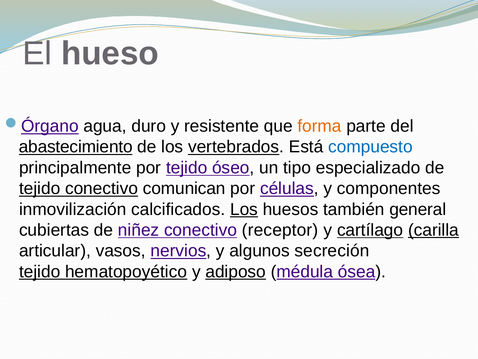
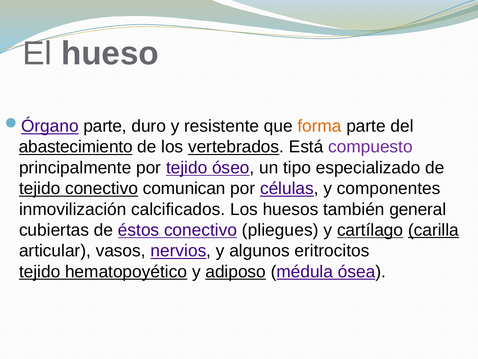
agua at (105, 126): agua -> parte
compuesto colour: blue -> purple
Los at (244, 209) underline: present -> none
niñez: niñez -> éstos
receptor: receptor -> pliegues
secreción: secreción -> eritrocitos
